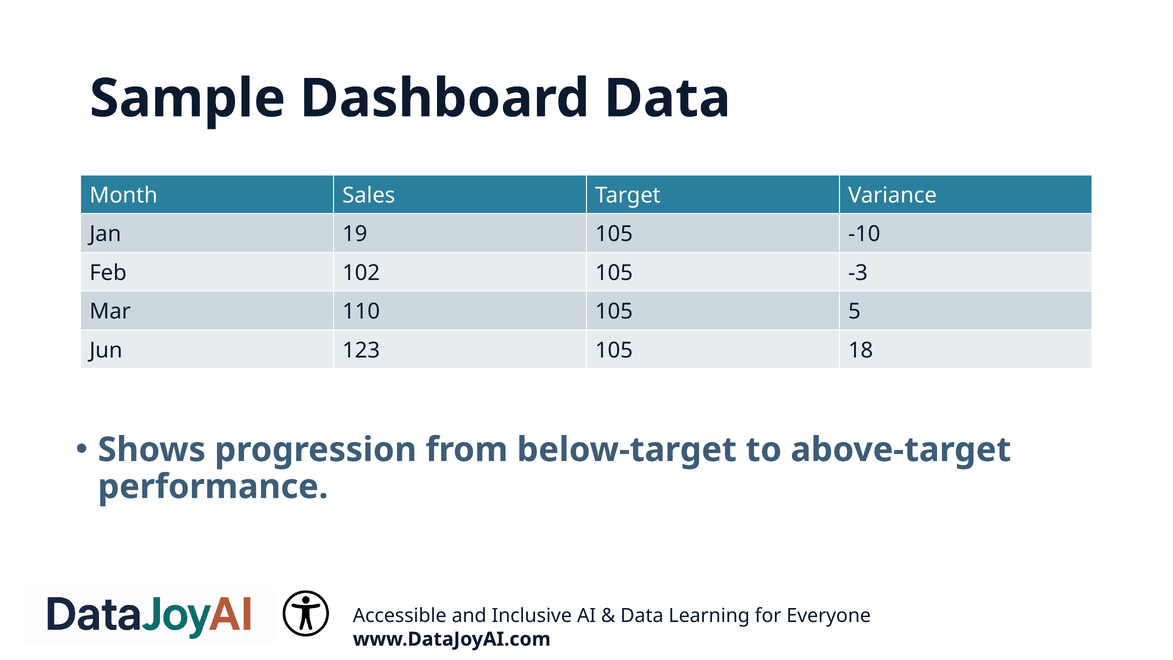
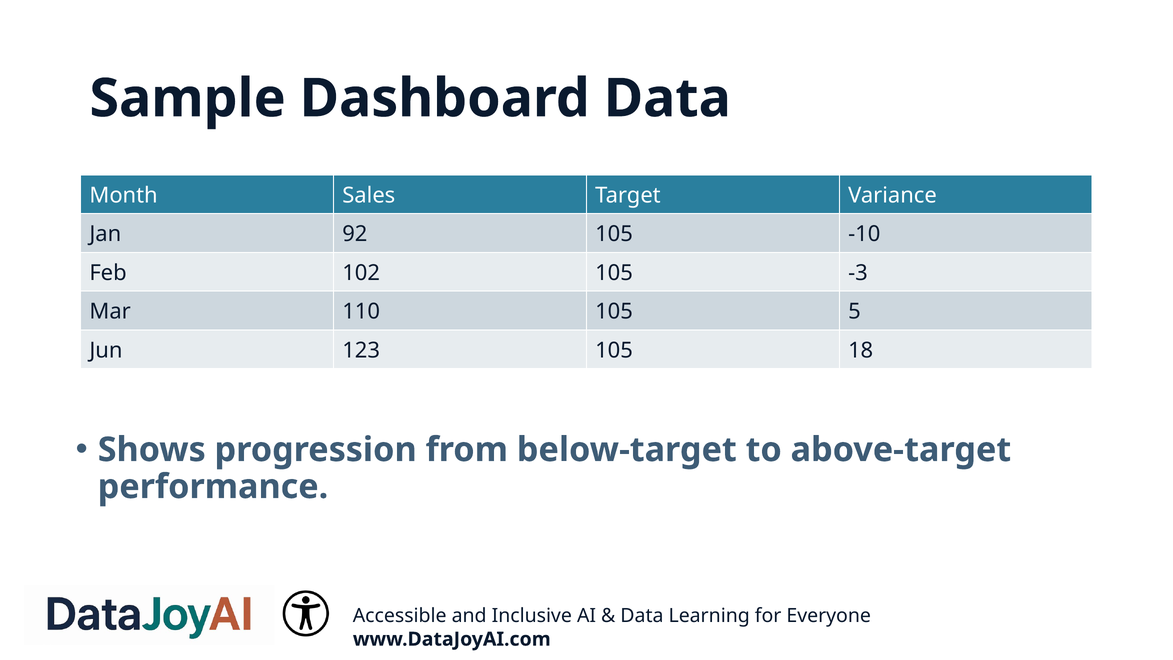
19: 19 -> 92
